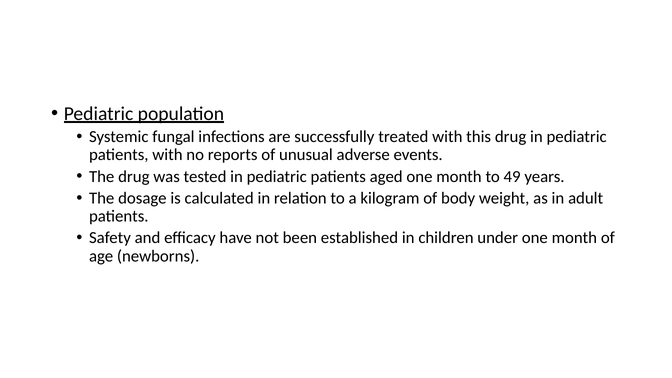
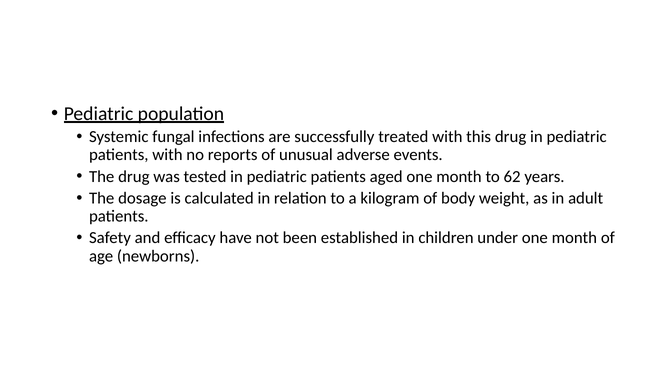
49: 49 -> 62
